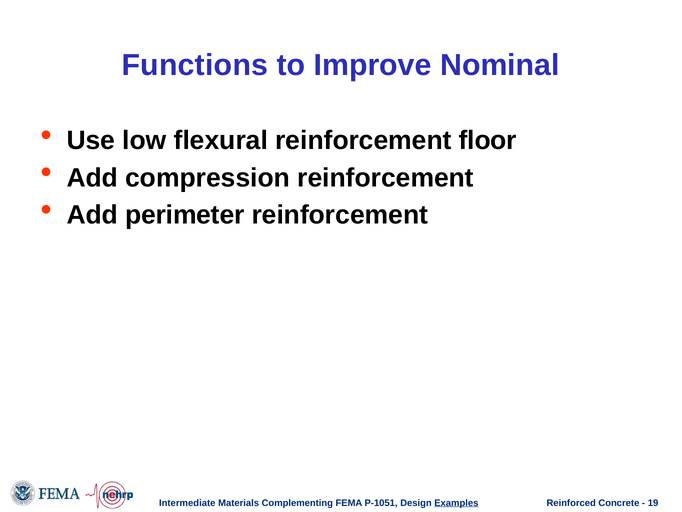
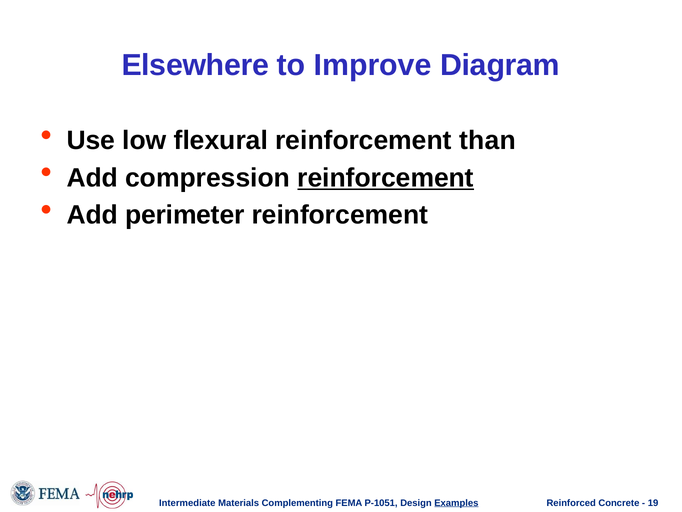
Functions: Functions -> Elsewhere
Nominal: Nominal -> Diagram
floor: floor -> than
reinforcement at (386, 178) underline: none -> present
